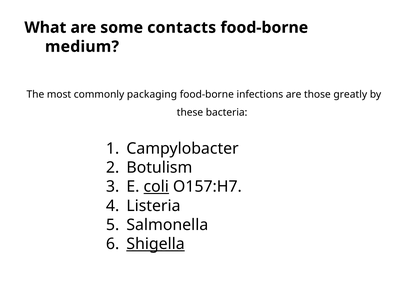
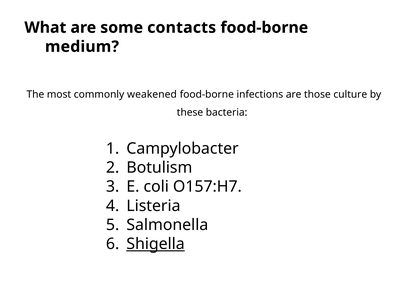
packaging: packaging -> weakened
greatly: greatly -> culture
coli underline: present -> none
